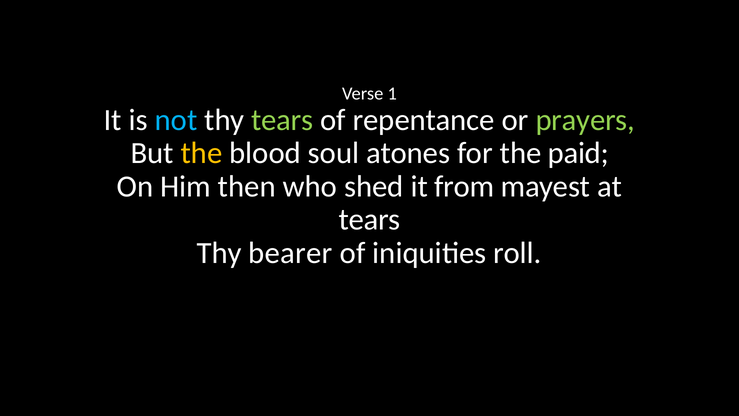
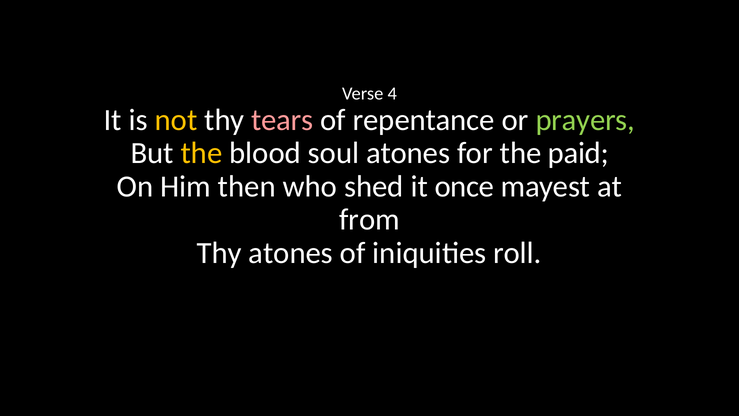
1: 1 -> 4
not colour: light blue -> yellow
tears at (282, 120) colour: light green -> pink
from: from -> once
tears at (370, 220): tears -> from
Thy bearer: bearer -> atones
